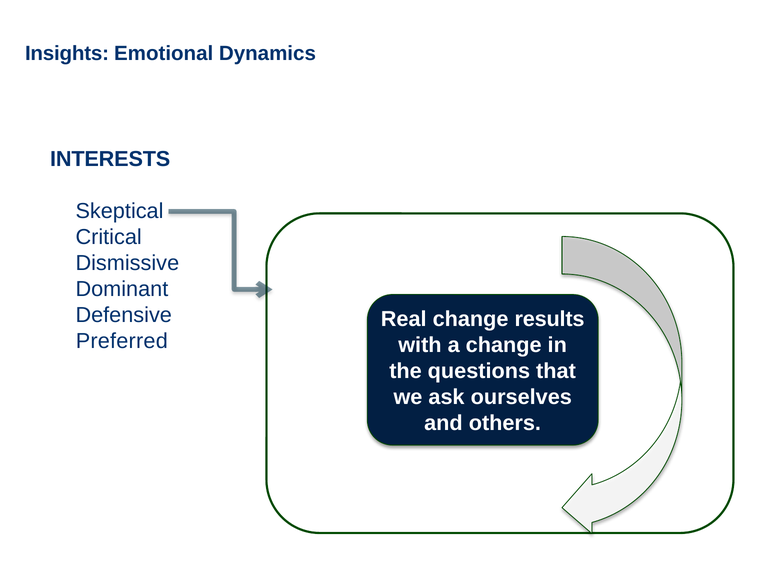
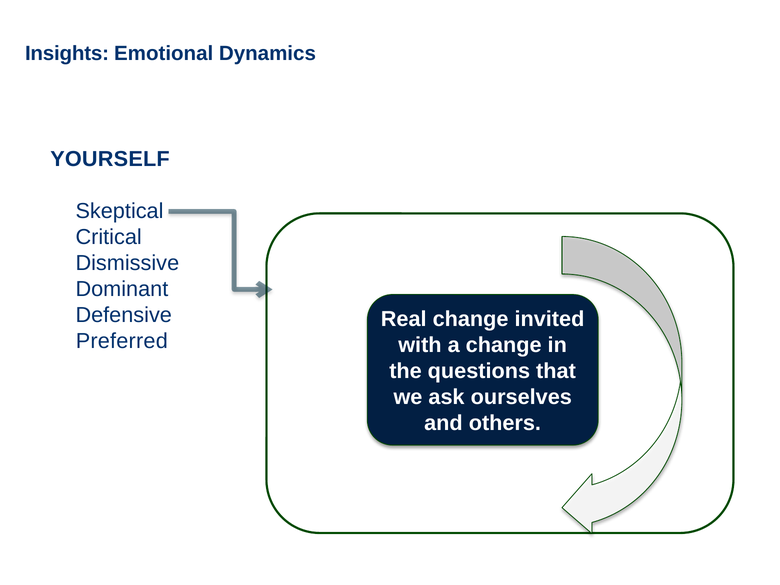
INTERESTS: INTERESTS -> YOURSELF
results: results -> invited
